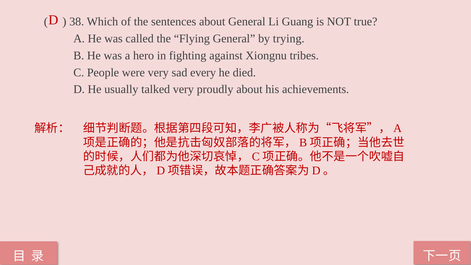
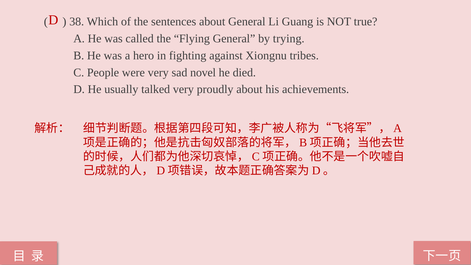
every: every -> novel
